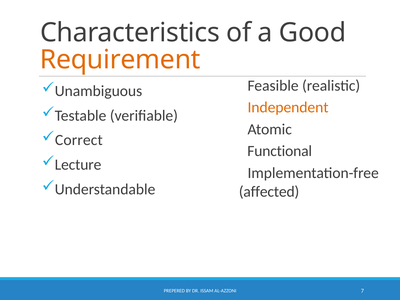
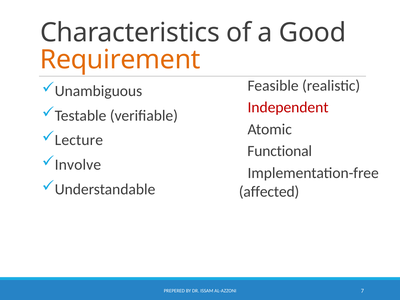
Independent colour: orange -> red
Correct: Correct -> Lecture
Lecture: Lecture -> Involve
